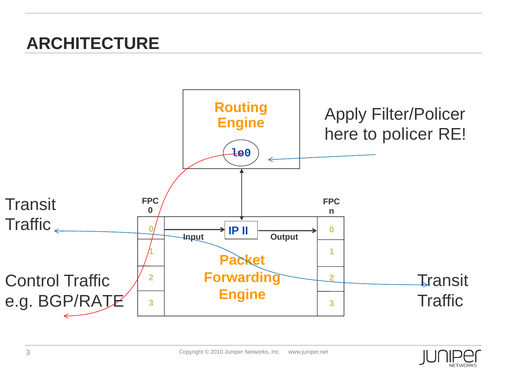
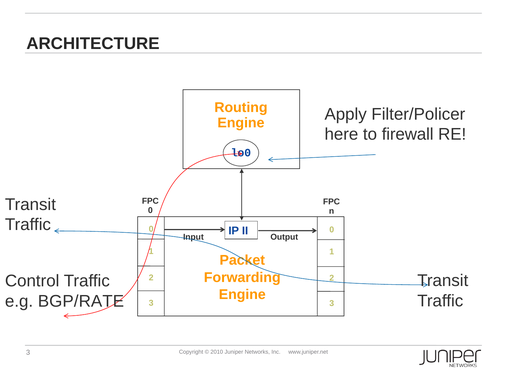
policer: policer -> firewall
